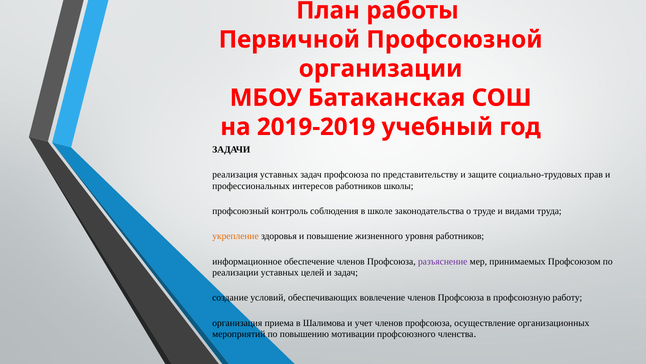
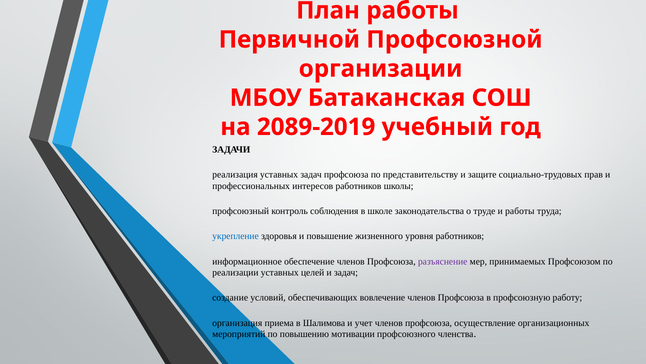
2019-2019: 2019-2019 -> 2089-2019
и видами: видами -> работы
укрепление colour: orange -> blue
